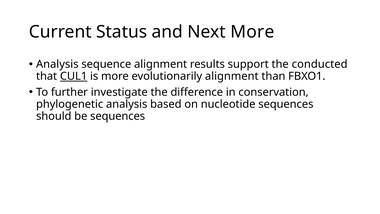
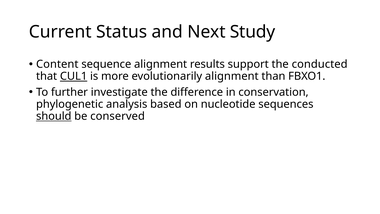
Next More: More -> Study
Analysis at (57, 64): Analysis -> Content
should underline: none -> present
be sequences: sequences -> conserved
